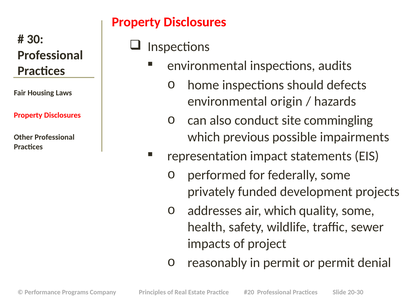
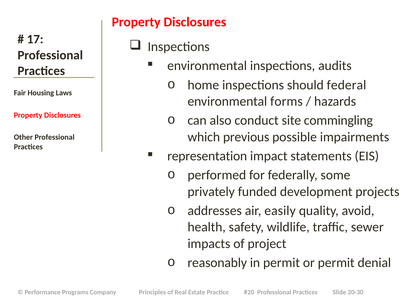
30: 30 -> 17
defects: defects -> federal
origin: origin -> forms
air which: which -> easily
quality some: some -> avoid
